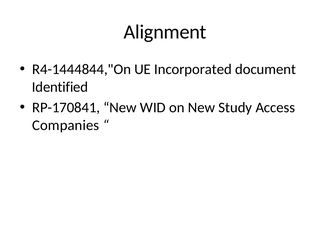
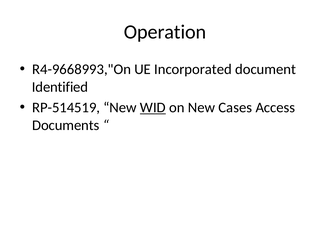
Alignment: Alignment -> Operation
R4-1444844,"On: R4-1444844,"On -> R4-9668993,"On
RP-170841: RP-170841 -> RP-514519
WID underline: none -> present
Study: Study -> Cases
Companies: Companies -> Documents
